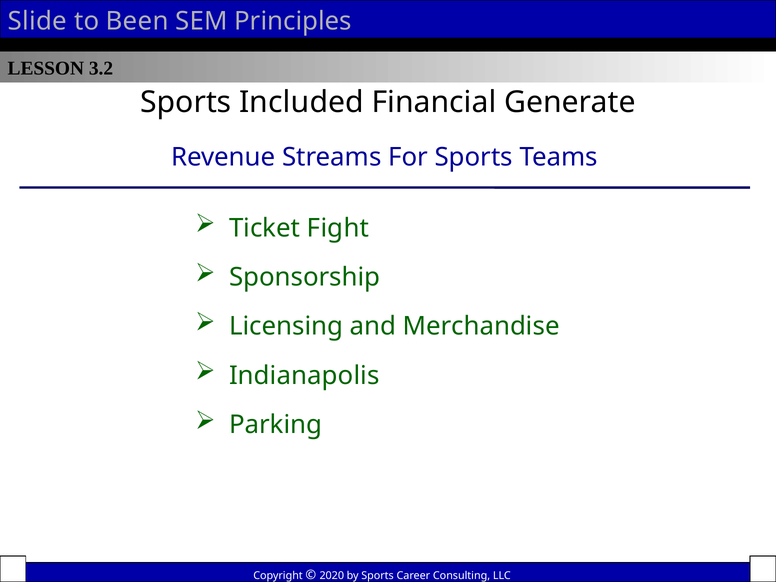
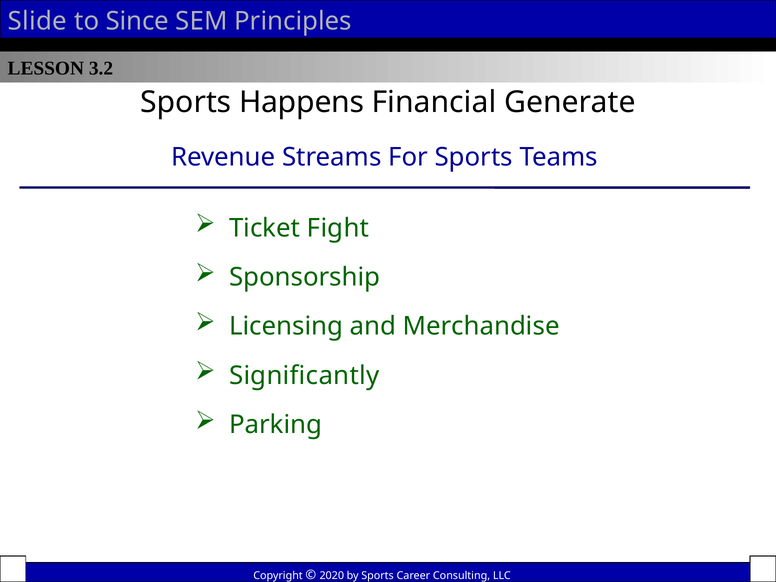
Been: Been -> Since
Included: Included -> Happens
Indianapolis: Indianapolis -> Significantly
